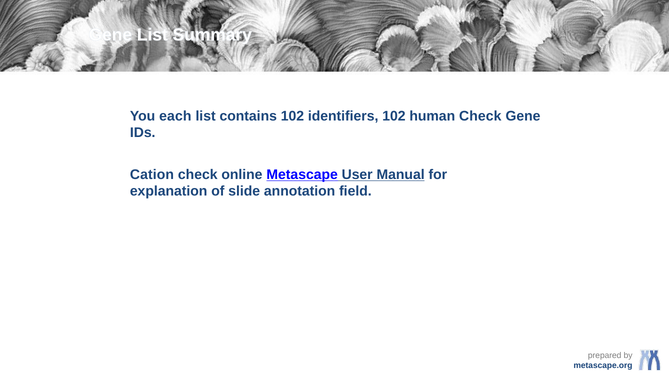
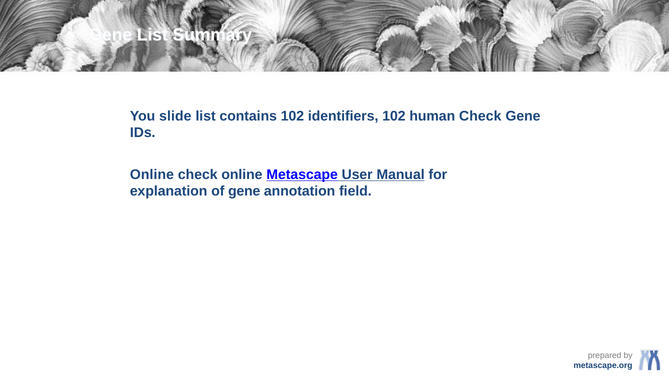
each: each -> slide
Cation at (152, 175): Cation -> Online
of slide: slide -> gene
